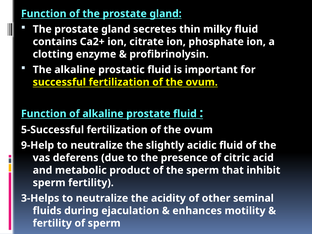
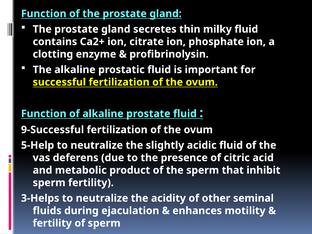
5-Successful: 5-Successful -> 9-Successful
9-Help: 9-Help -> 5-Help
